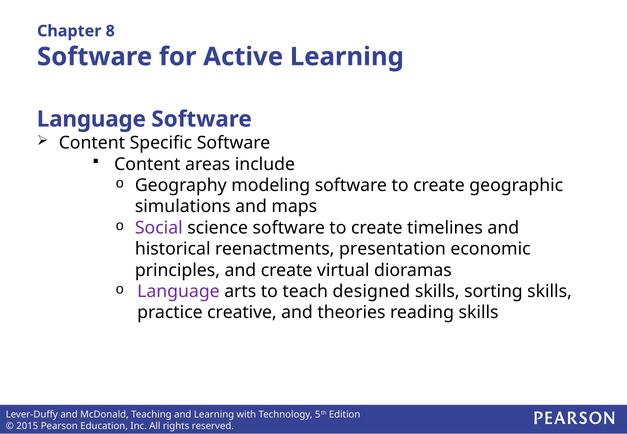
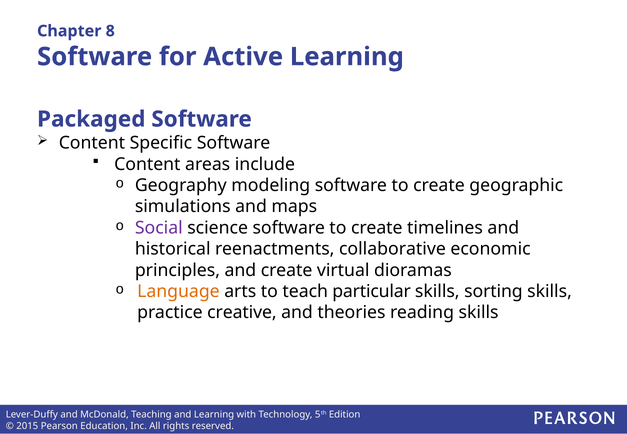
Language at (91, 119): Language -> Packaged
presentation: presentation -> collaborative
Language at (178, 291) colour: purple -> orange
designed: designed -> particular
